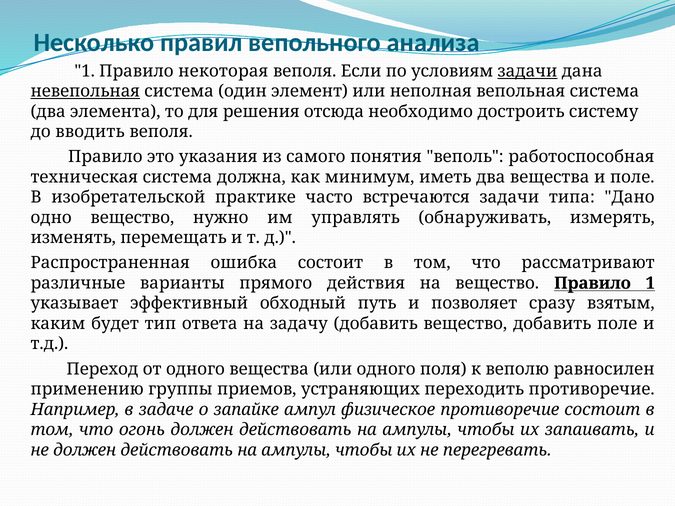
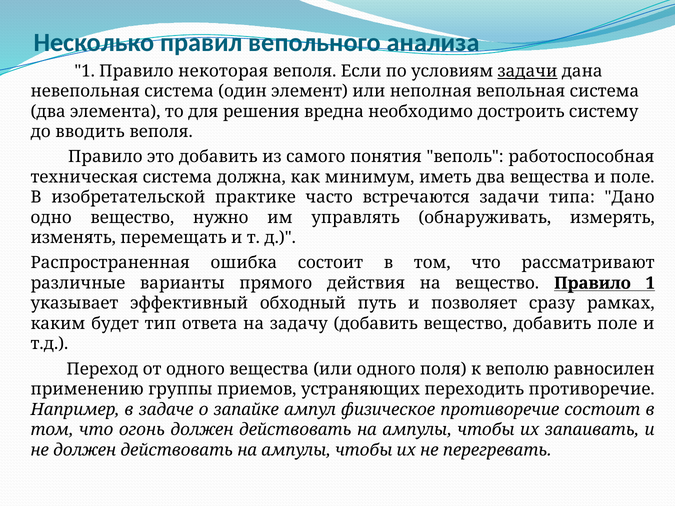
невепольная underline: present -> none
отсюда: отсюда -> вредна
это указания: указания -> добавить
взятым: взятым -> рамках
